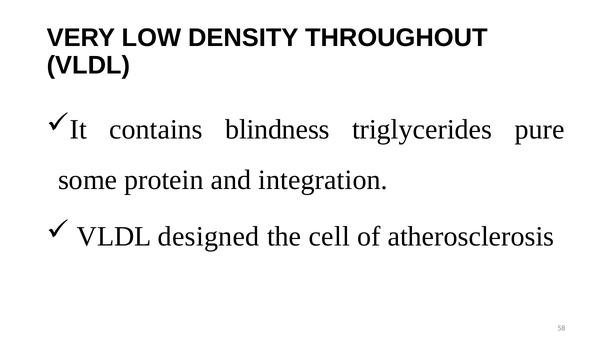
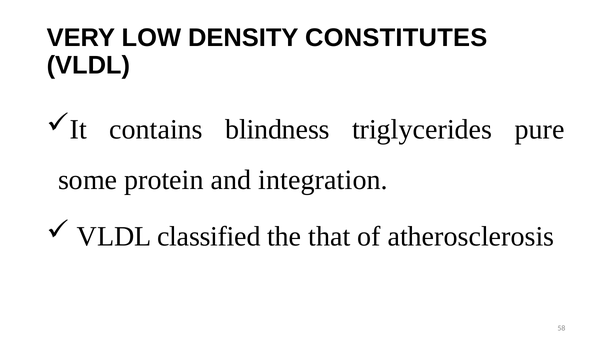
THROUGHOUT: THROUGHOUT -> CONSTITUTES
designed: designed -> classified
cell: cell -> that
